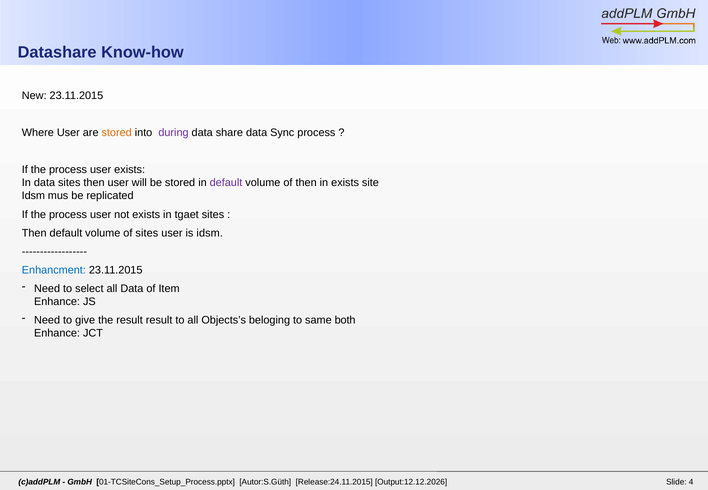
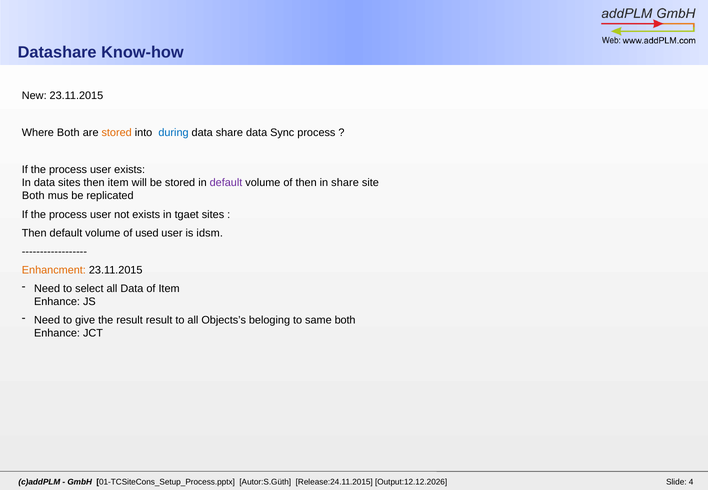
Where User: User -> Both
during colour: purple -> blue
then user: user -> item
in exists: exists -> share
Idsm at (33, 196): Idsm -> Both
of sites: sites -> used
Enhancment colour: blue -> orange
